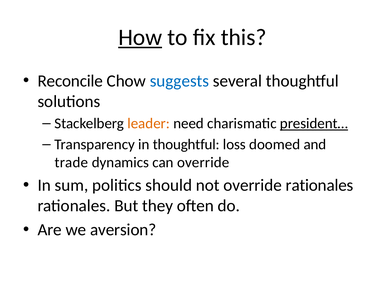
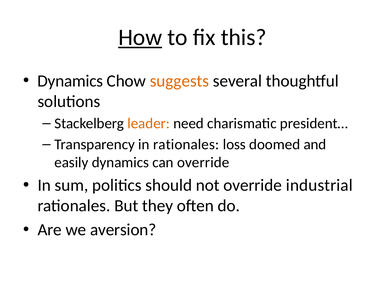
Reconcile at (70, 81): Reconcile -> Dynamics
suggests colour: blue -> orange
president… underline: present -> none
in thoughtful: thoughtful -> rationales
trade: trade -> easily
override rationales: rationales -> industrial
